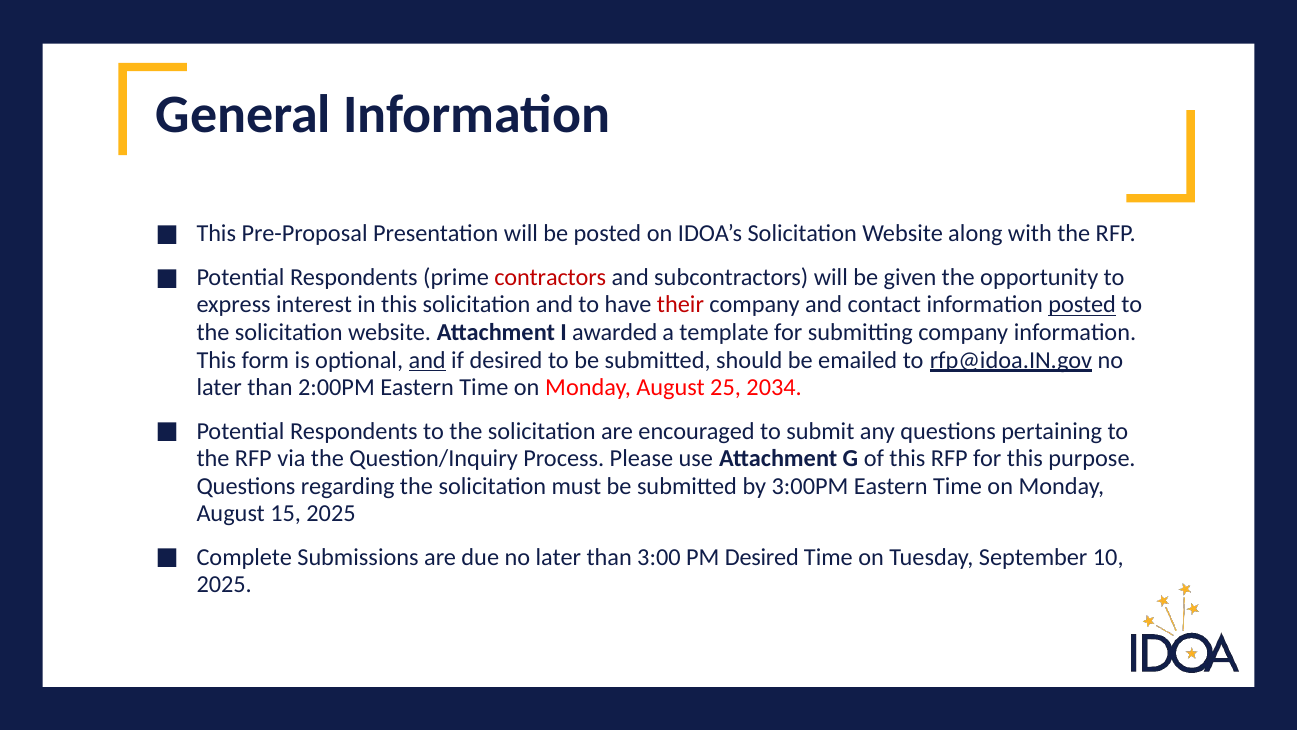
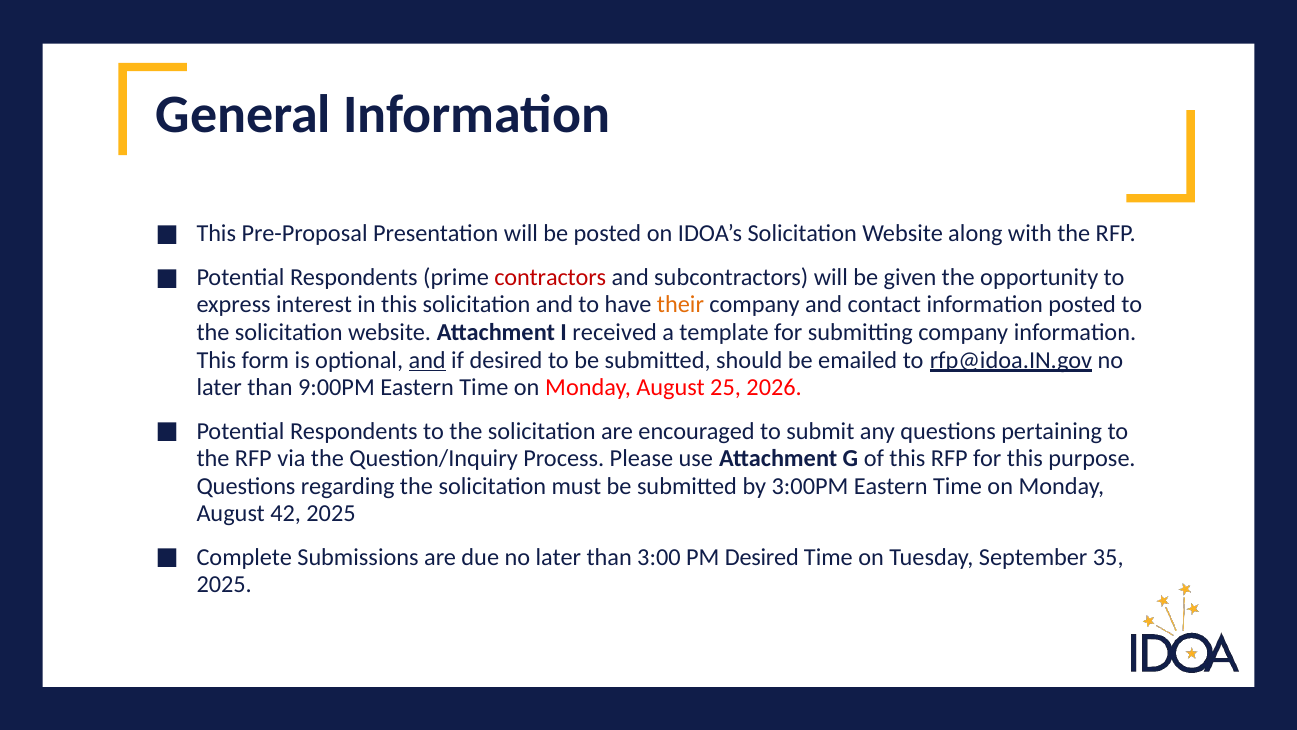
their colour: red -> orange
posted at (1082, 305) underline: present -> none
awarded: awarded -> received
2:00PM: 2:00PM -> 9:00PM
2034: 2034 -> 2026
15: 15 -> 42
10: 10 -> 35
